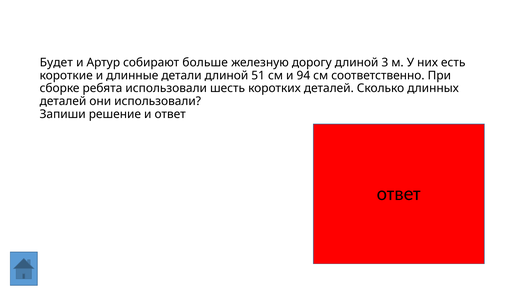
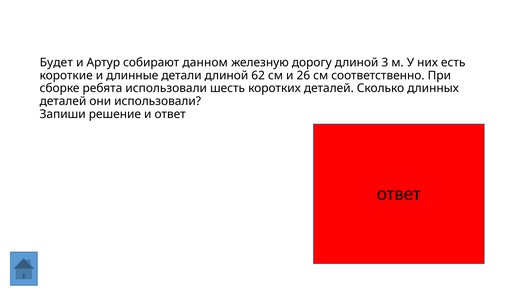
больше: больше -> данном
51: 51 -> 62
94: 94 -> 26
